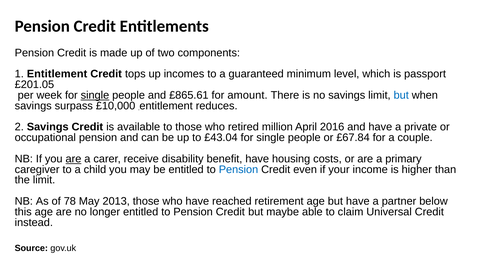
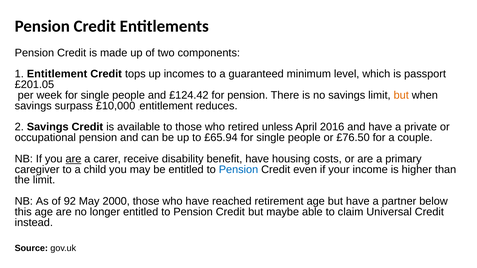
single at (95, 95) underline: present -> none
£865.61: £865.61 -> £124.42
for amount: amount -> pension
but at (401, 95) colour: blue -> orange
million: million -> unless
£43.04: £43.04 -> £65.94
£67.84: £67.84 -> £76.50
78: 78 -> 92
2013: 2013 -> 2000
